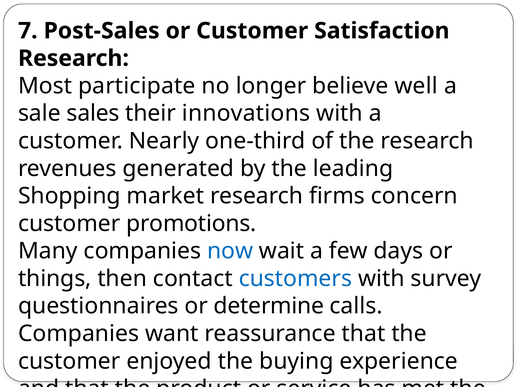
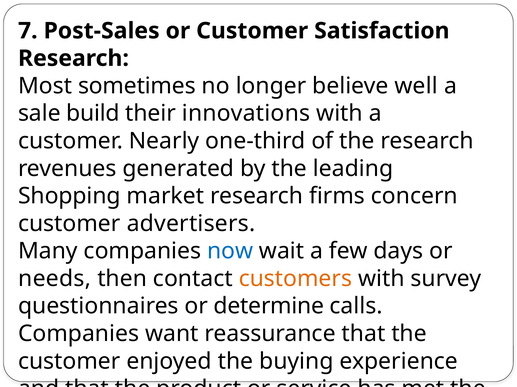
participate: participate -> sometimes
sales: sales -> build
promotions: promotions -> advertisers
things: things -> needs
customers colour: blue -> orange
